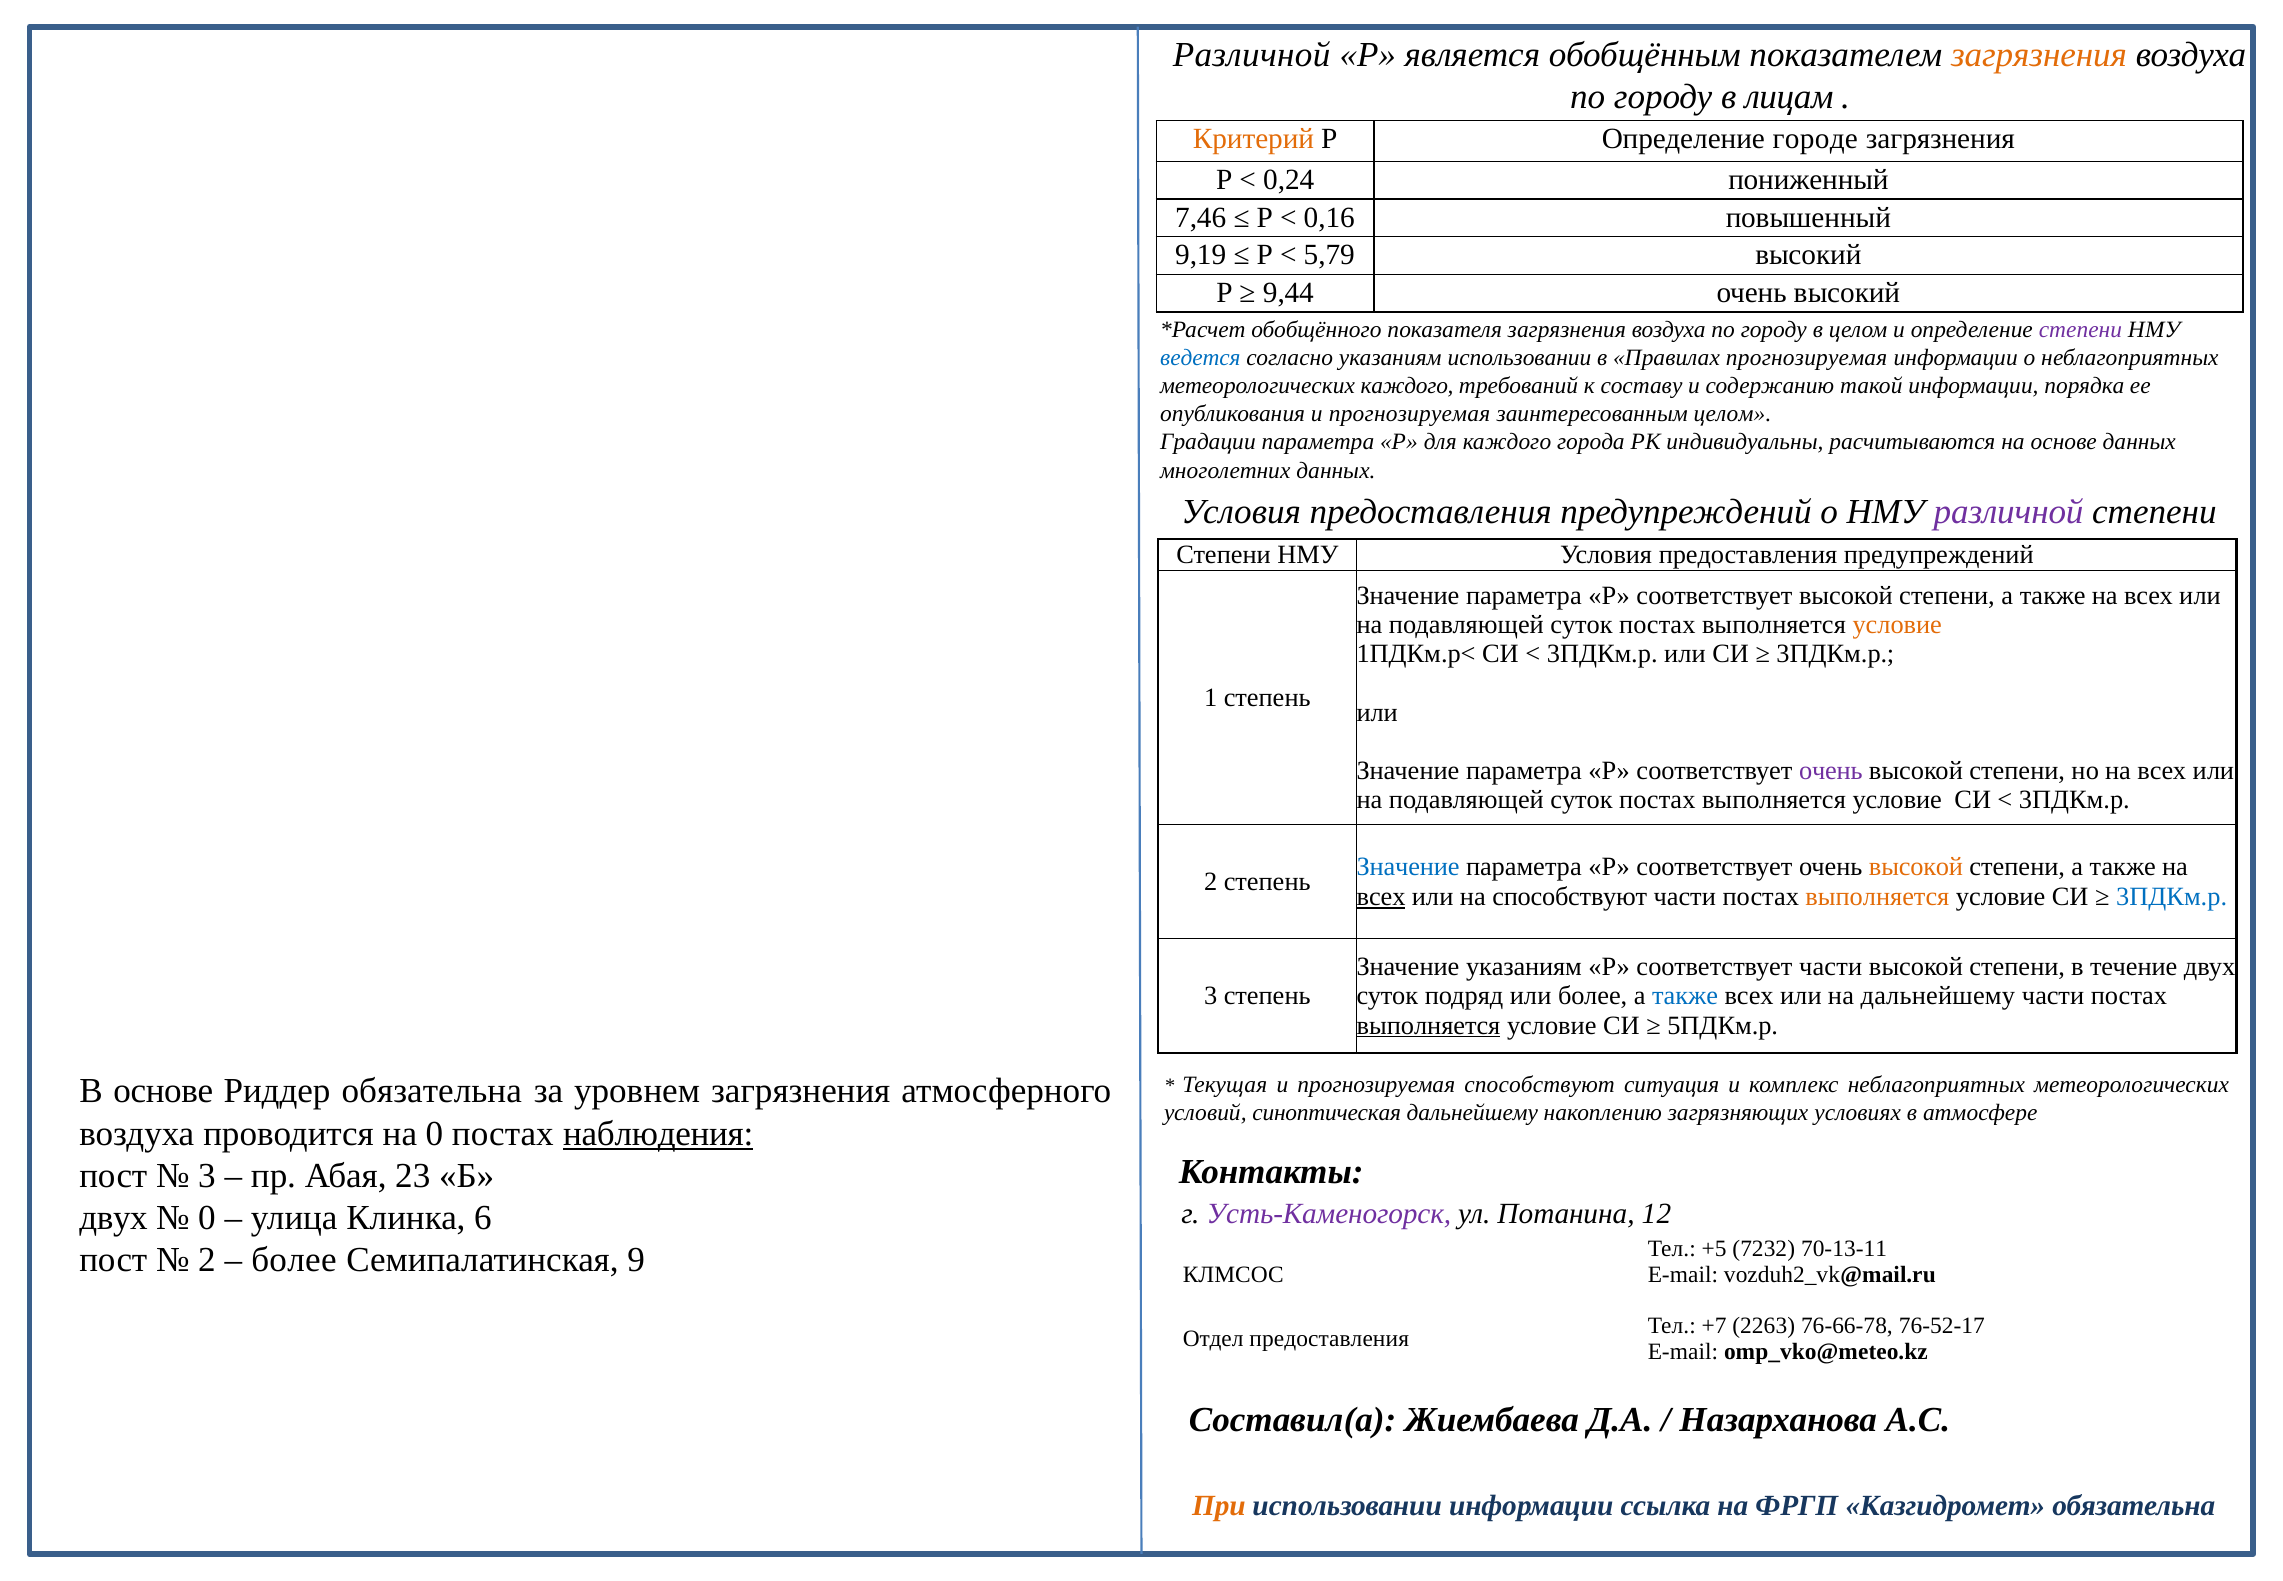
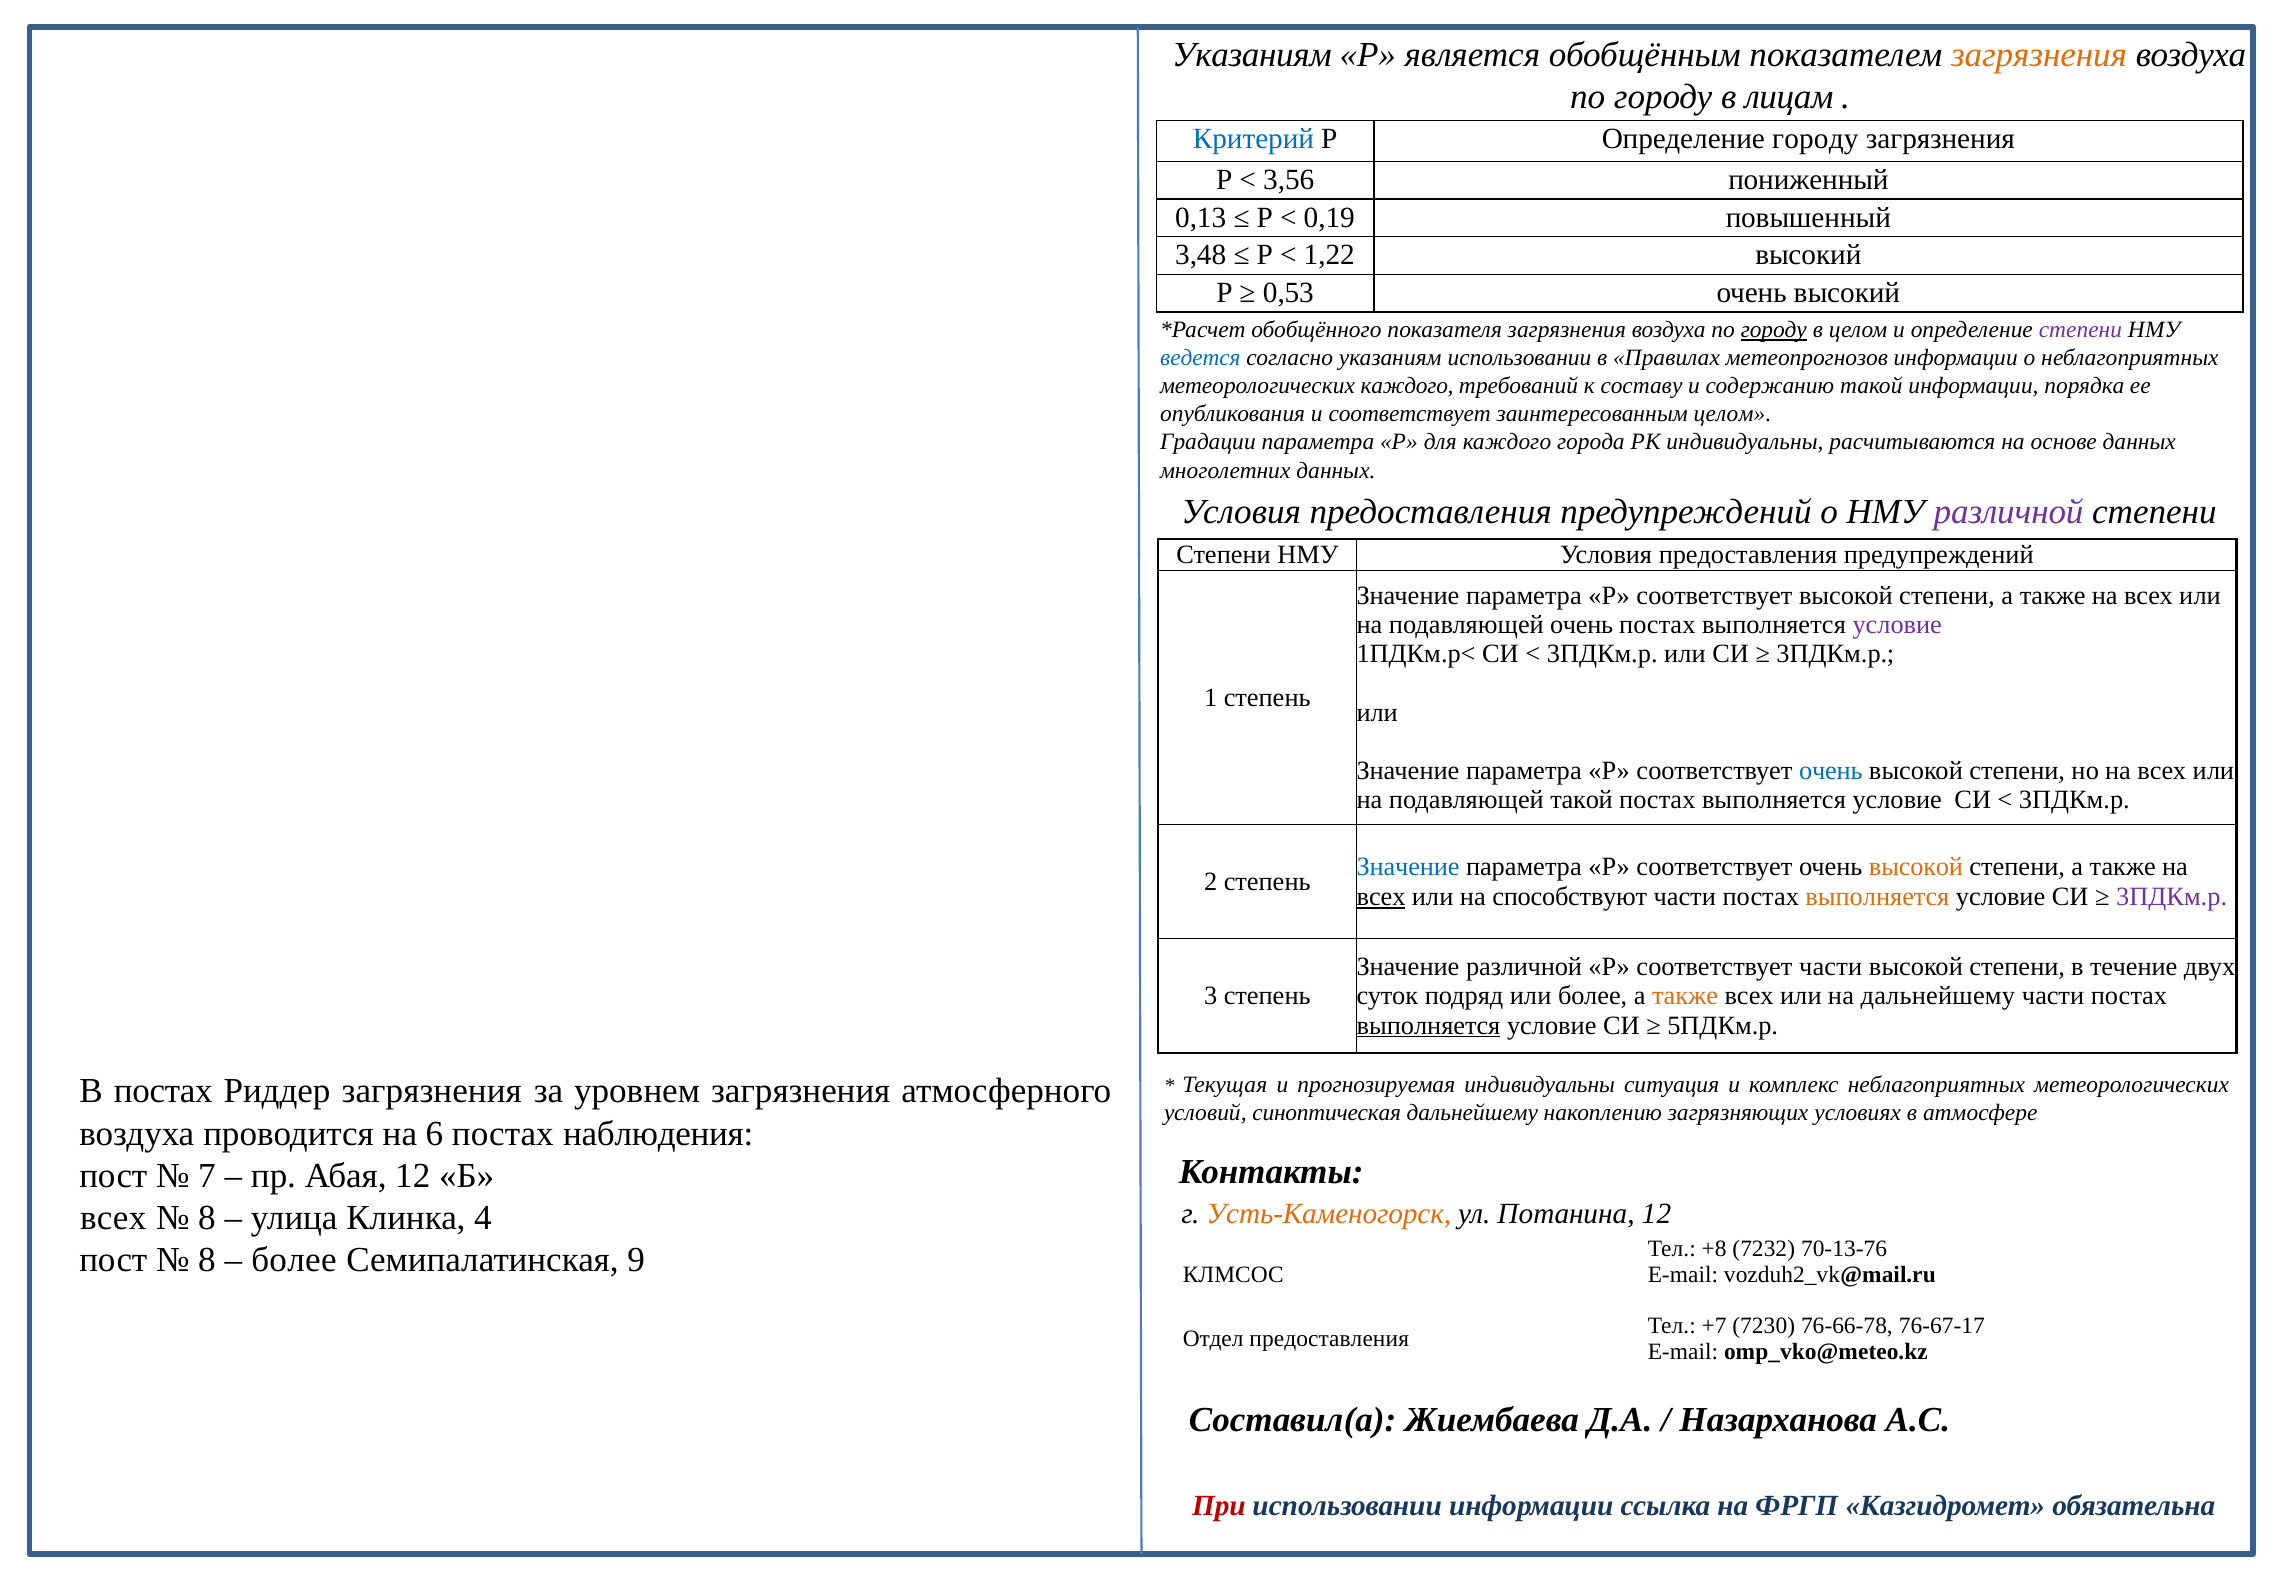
Различной at (1252, 55): Различной -> Указаниям
Критерий colour: orange -> blue
Определение городе: городе -> городу
0,24: 0,24 -> 3,56
7,46: 7,46 -> 0,13
0,16: 0,16 -> 0,19
9,19: 9,19 -> 3,48
5,79: 5,79 -> 1,22
9,44: 9,44 -> 0,53
городу at (1774, 330) underline: none -> present
Правилах прогнозируемая: прогнозируемая -> метеопрогнозов
опубликования и прогнозируемая: прогнозируемая -> соответствует
суток at (1582, 625): суток -> очень
условие at (1897, 625) colour: orange -> purple
очень at (1831, 771) colour: purple -> blue
суток at (1582, 800): суток -> такой
3ПДКм.р at (2172, 896) colour: blue -> purple
Значение указаниям: указаниям -> различной
также at (1685, 996) colour: blue -> orange
В основе: основе -> постах
Риддер обязательна: обязательна -> загрязнения
прогнозируемая способствуют: способствуют -> индивидуальны
на 0: 0 -> 6
наблюдения underline: present -> none
3 at (207, 1175): 3 -> 7
Абая 23: 23 -> 12
Усть-Каменогорск colour: purple -> orange
двух at (114, 1217): двух -> всех
0 at (207, 1217): 0 -> 8
6: 6 -> 4
+5: +5 -> +8
70-13-11: 70-13-11 -> 70-13-76
2 at (207, 1260): 2 -> 8
2263: 2263 -> 7230
76-52-17: 76-52-17 -> 76-67-17
При colour: orange -> red
